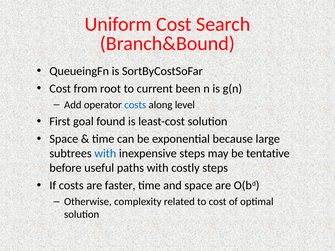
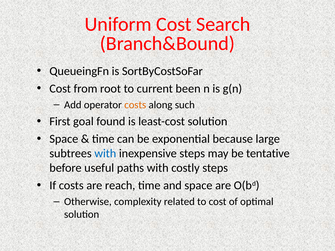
costs at (135, 105) colour: blue -> orange
level: level -> such
faster: faster -> reach
